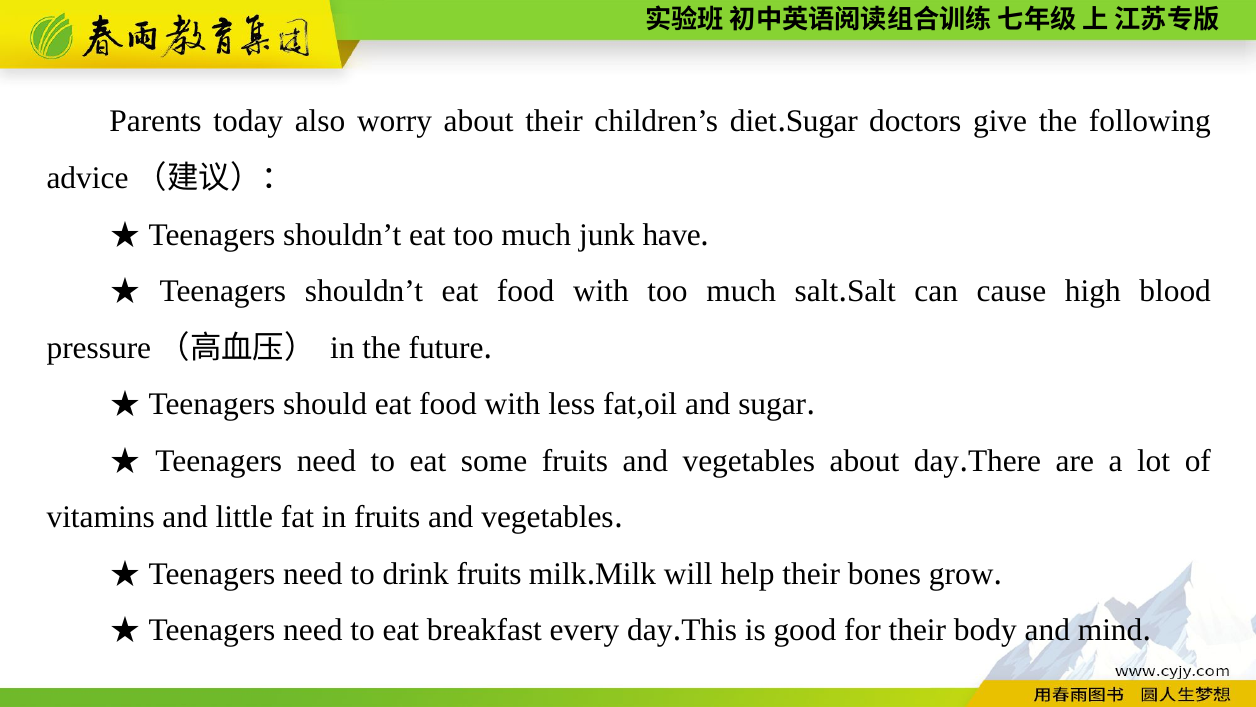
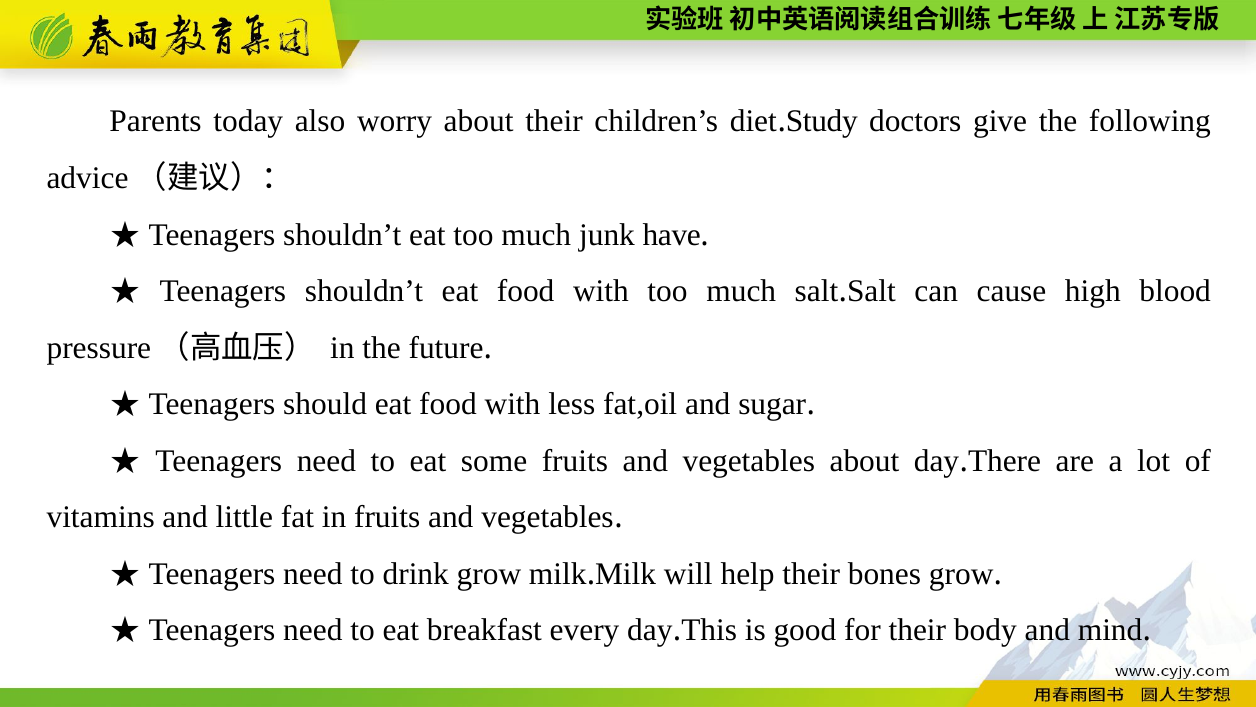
Sugar at (822, 121): Sugar -> Study
drink fruits: fruits -> grow
